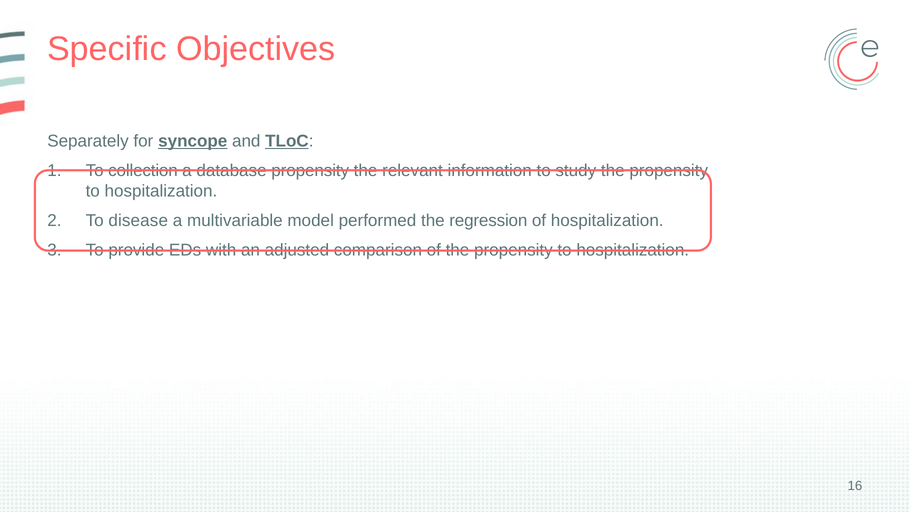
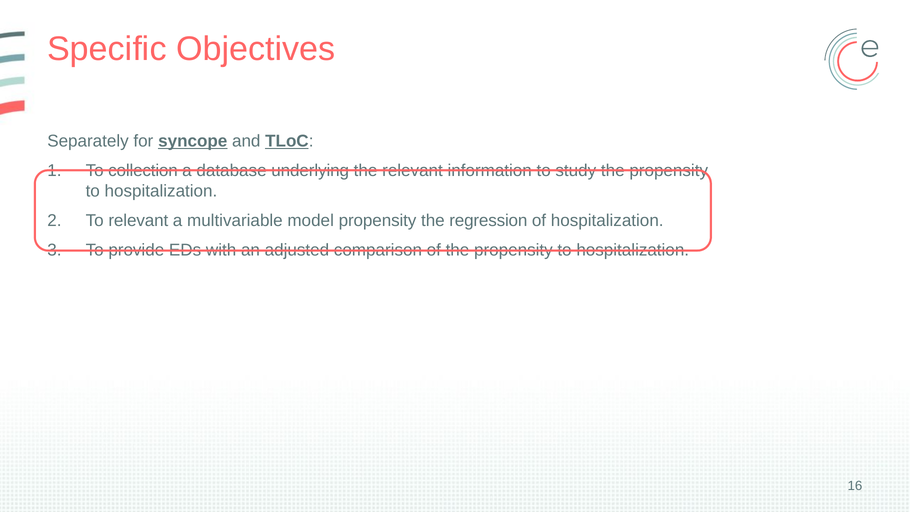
database propensity: propensity -> underlying
To disease: disease -> relevant
model performed: performed -> propensity
